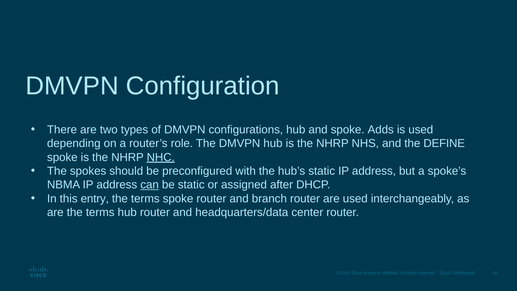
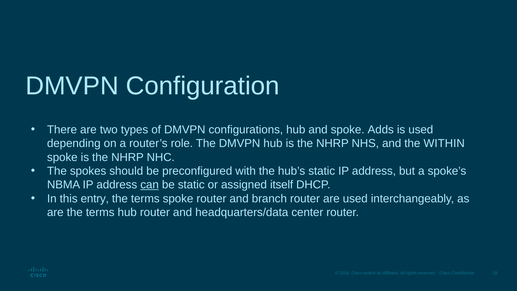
DEFINE: DEFINE -> WITHIN
NHC underline: present -> none
after: after -> itself
